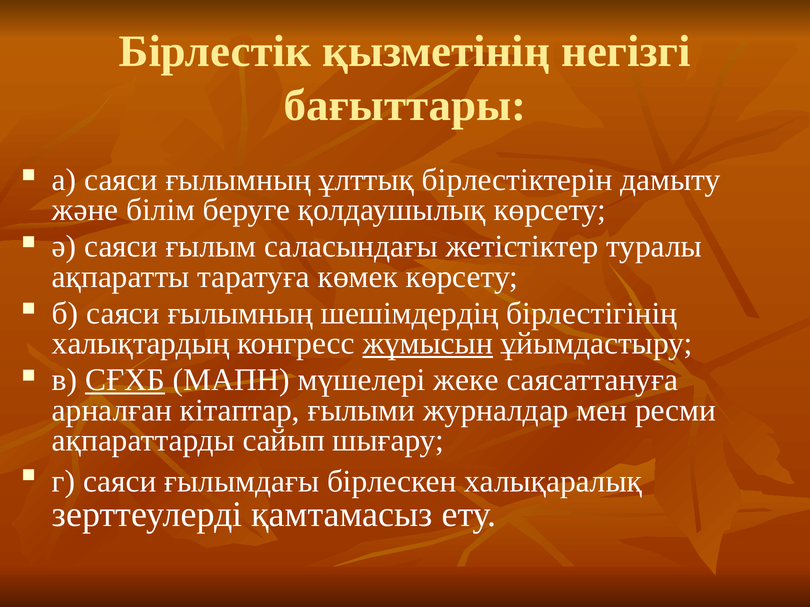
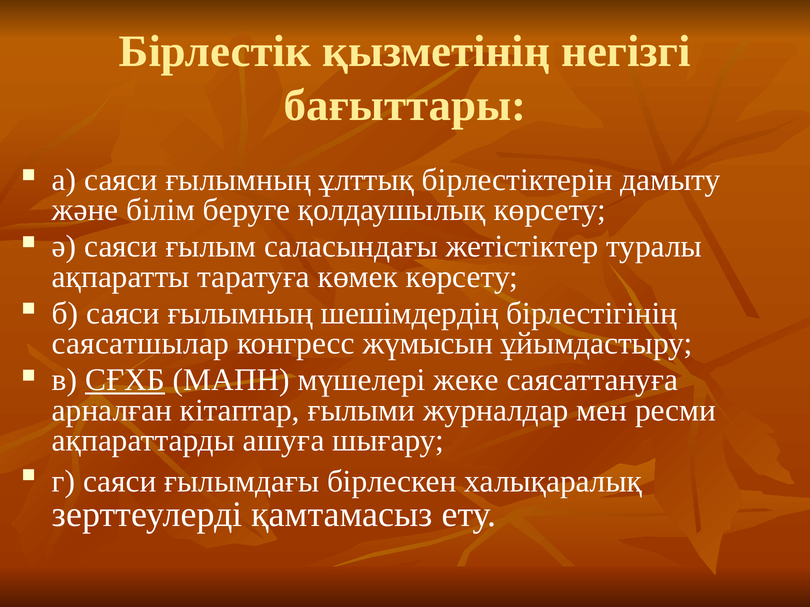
халықтардың: халықтардың -> саясатшылар
жүмысын underline: present -> none
сайып: сайып -> ашуға
